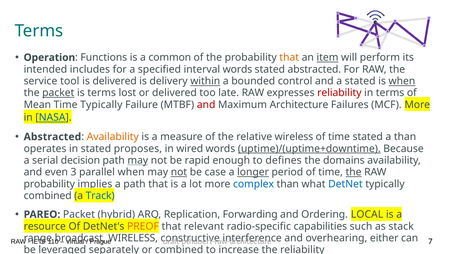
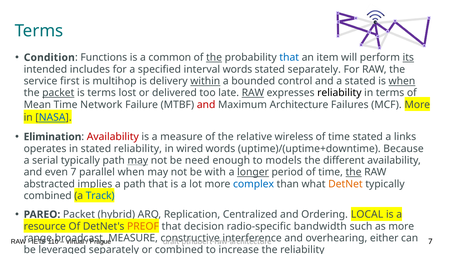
Operation: Operation -> Condition
the at (214, 57) underline: none -> present
that at (289, 57) colour: orange -> blue
item underline: present -> none
its underline: none -> present
stated abstracted: abstracted -> separately
tool: tool -> first
is delivered: delivered -> multihop
RAW at (253, 93) underline: none -> present
reliability at (339, 93) colour: red -> black
Typically at (101, 105): Typically -> Network
Abstracted at (52, 137): Abstracted -> Elimination
Availability at (113, 137) colour: orange -> red
a than: than -> links
stated proposes: proposes -> reliability
uptime)/(uptime+downtime underline: present -> none
serial decision: decision -> typically
rapid: rapid -> need
defines: defines -> models
domains: domains -> different
even 3: 3 -> 7
not at (179, 172) underline: present -> none
case: case -> with
probability at (49, 184): probability -> abstracted
DetNet colour: blue -> orange
Forwarding: Forwarding -> Centralized
relevant: relevant -> decision
capabilities: capabilities -> bandwidth
as stack: stack -> more
WIRELESS at (133, 238): WIRELESS -> MEASURE
